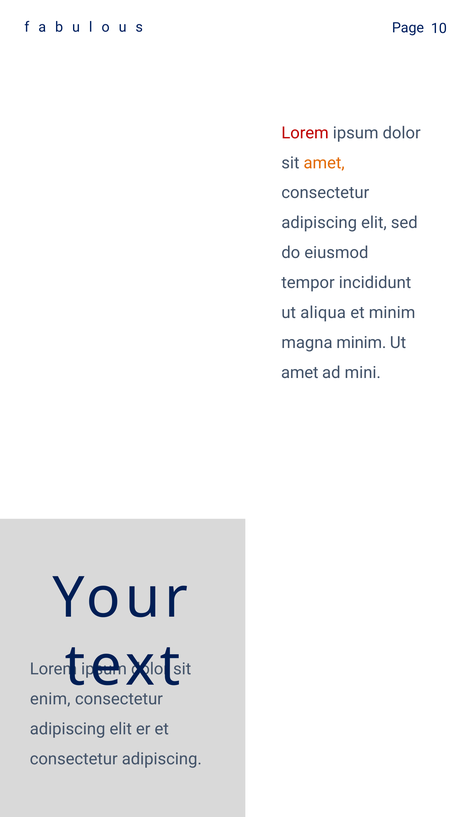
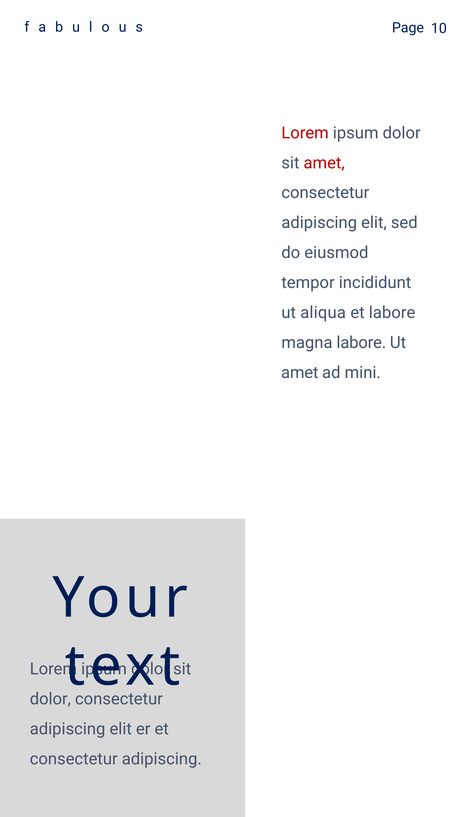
amet at (324, 163) colour: orange -> red
et minim: minim -> labore
magna minim: minim -> labore
enim at (50, 700): enim -> dolor
